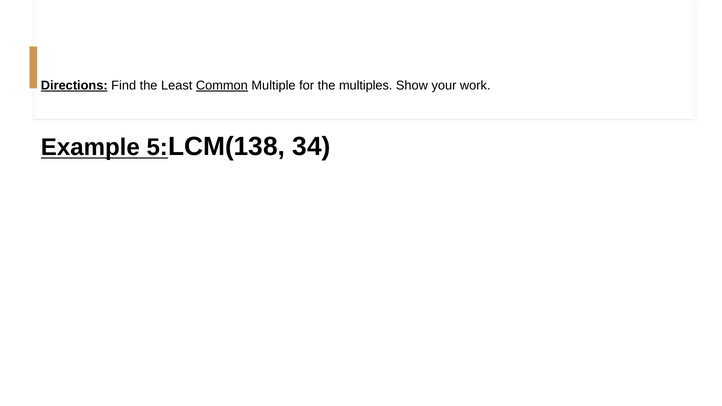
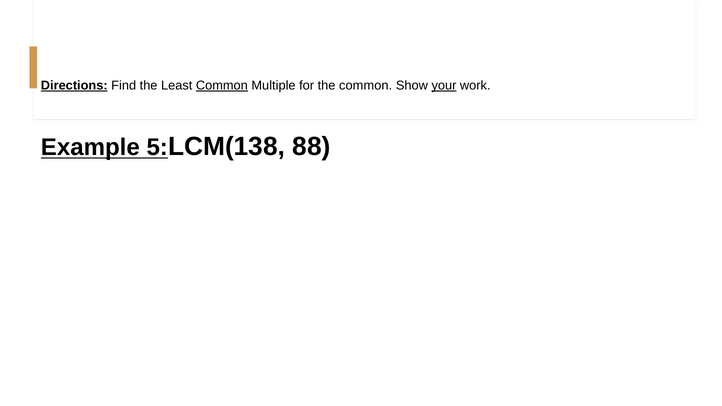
the multiples: multiples -> common
your underline: none -> present
34: 34 -> 88
